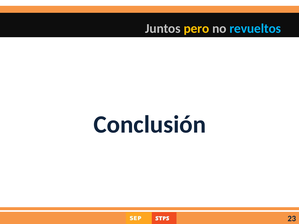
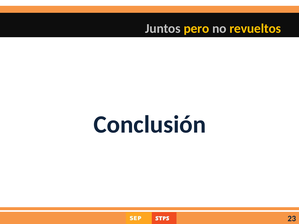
revueltos colour: light blue -> yellow
